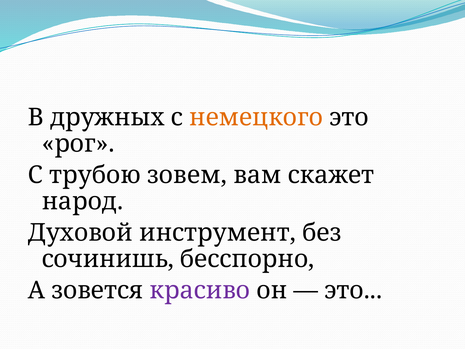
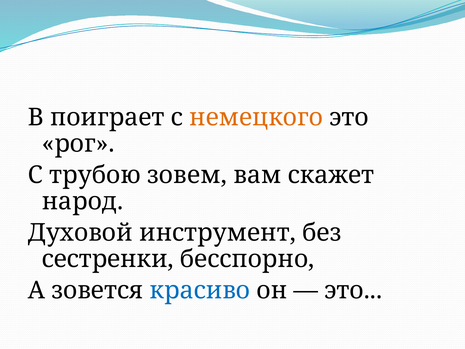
дружных: дружных -> поиграет
сочинишь: сочинишь -> сестренки
красиво colour: purple -> blue
